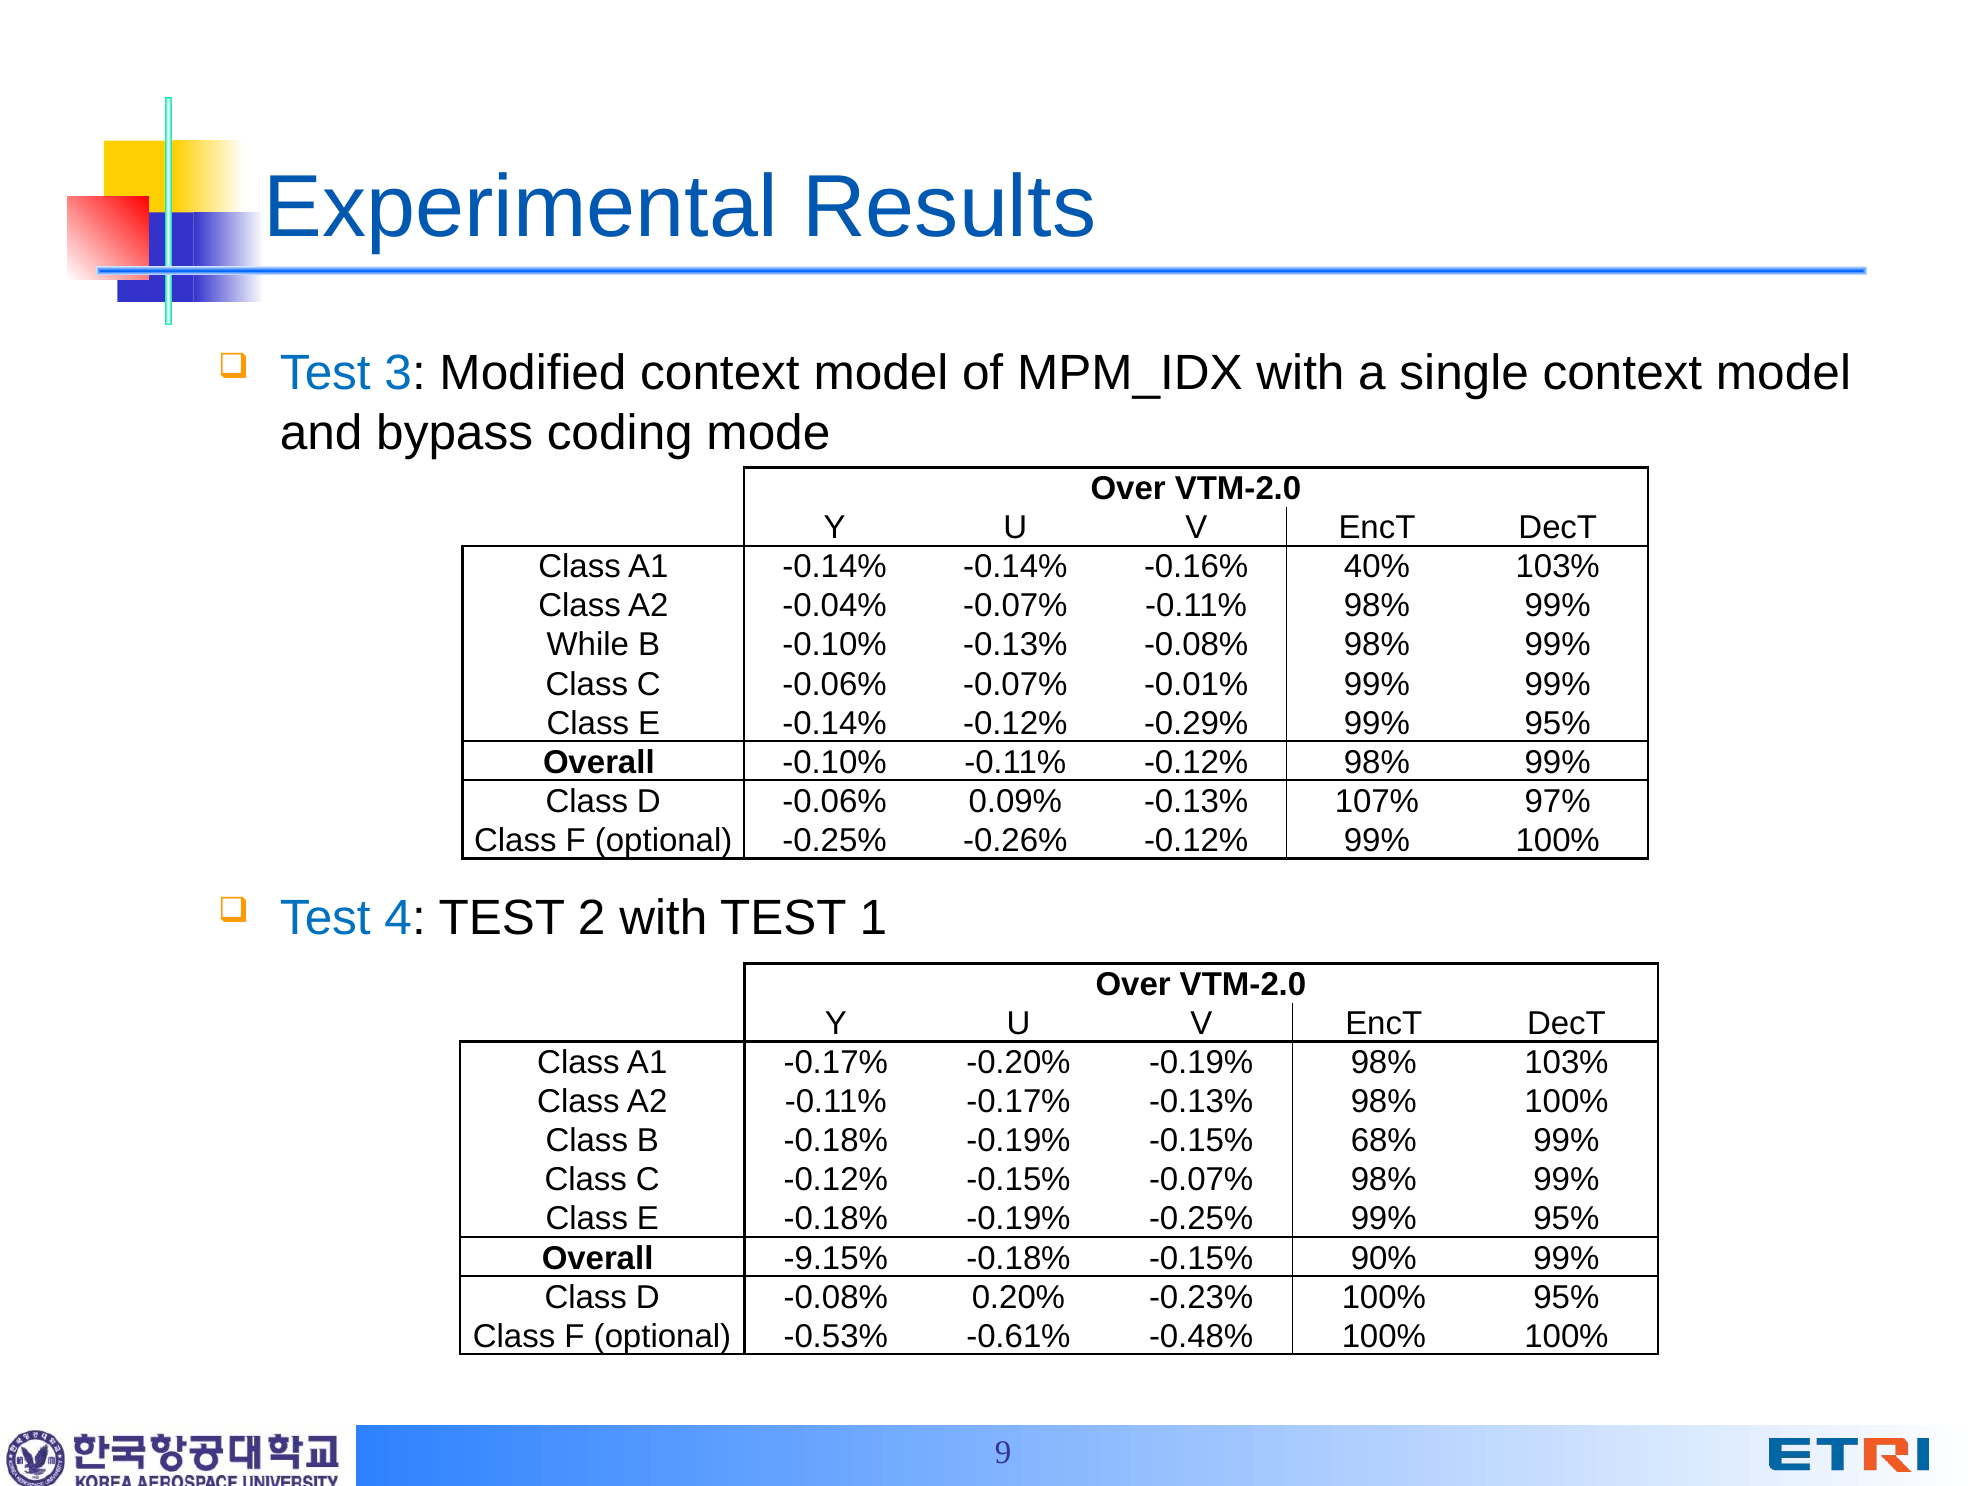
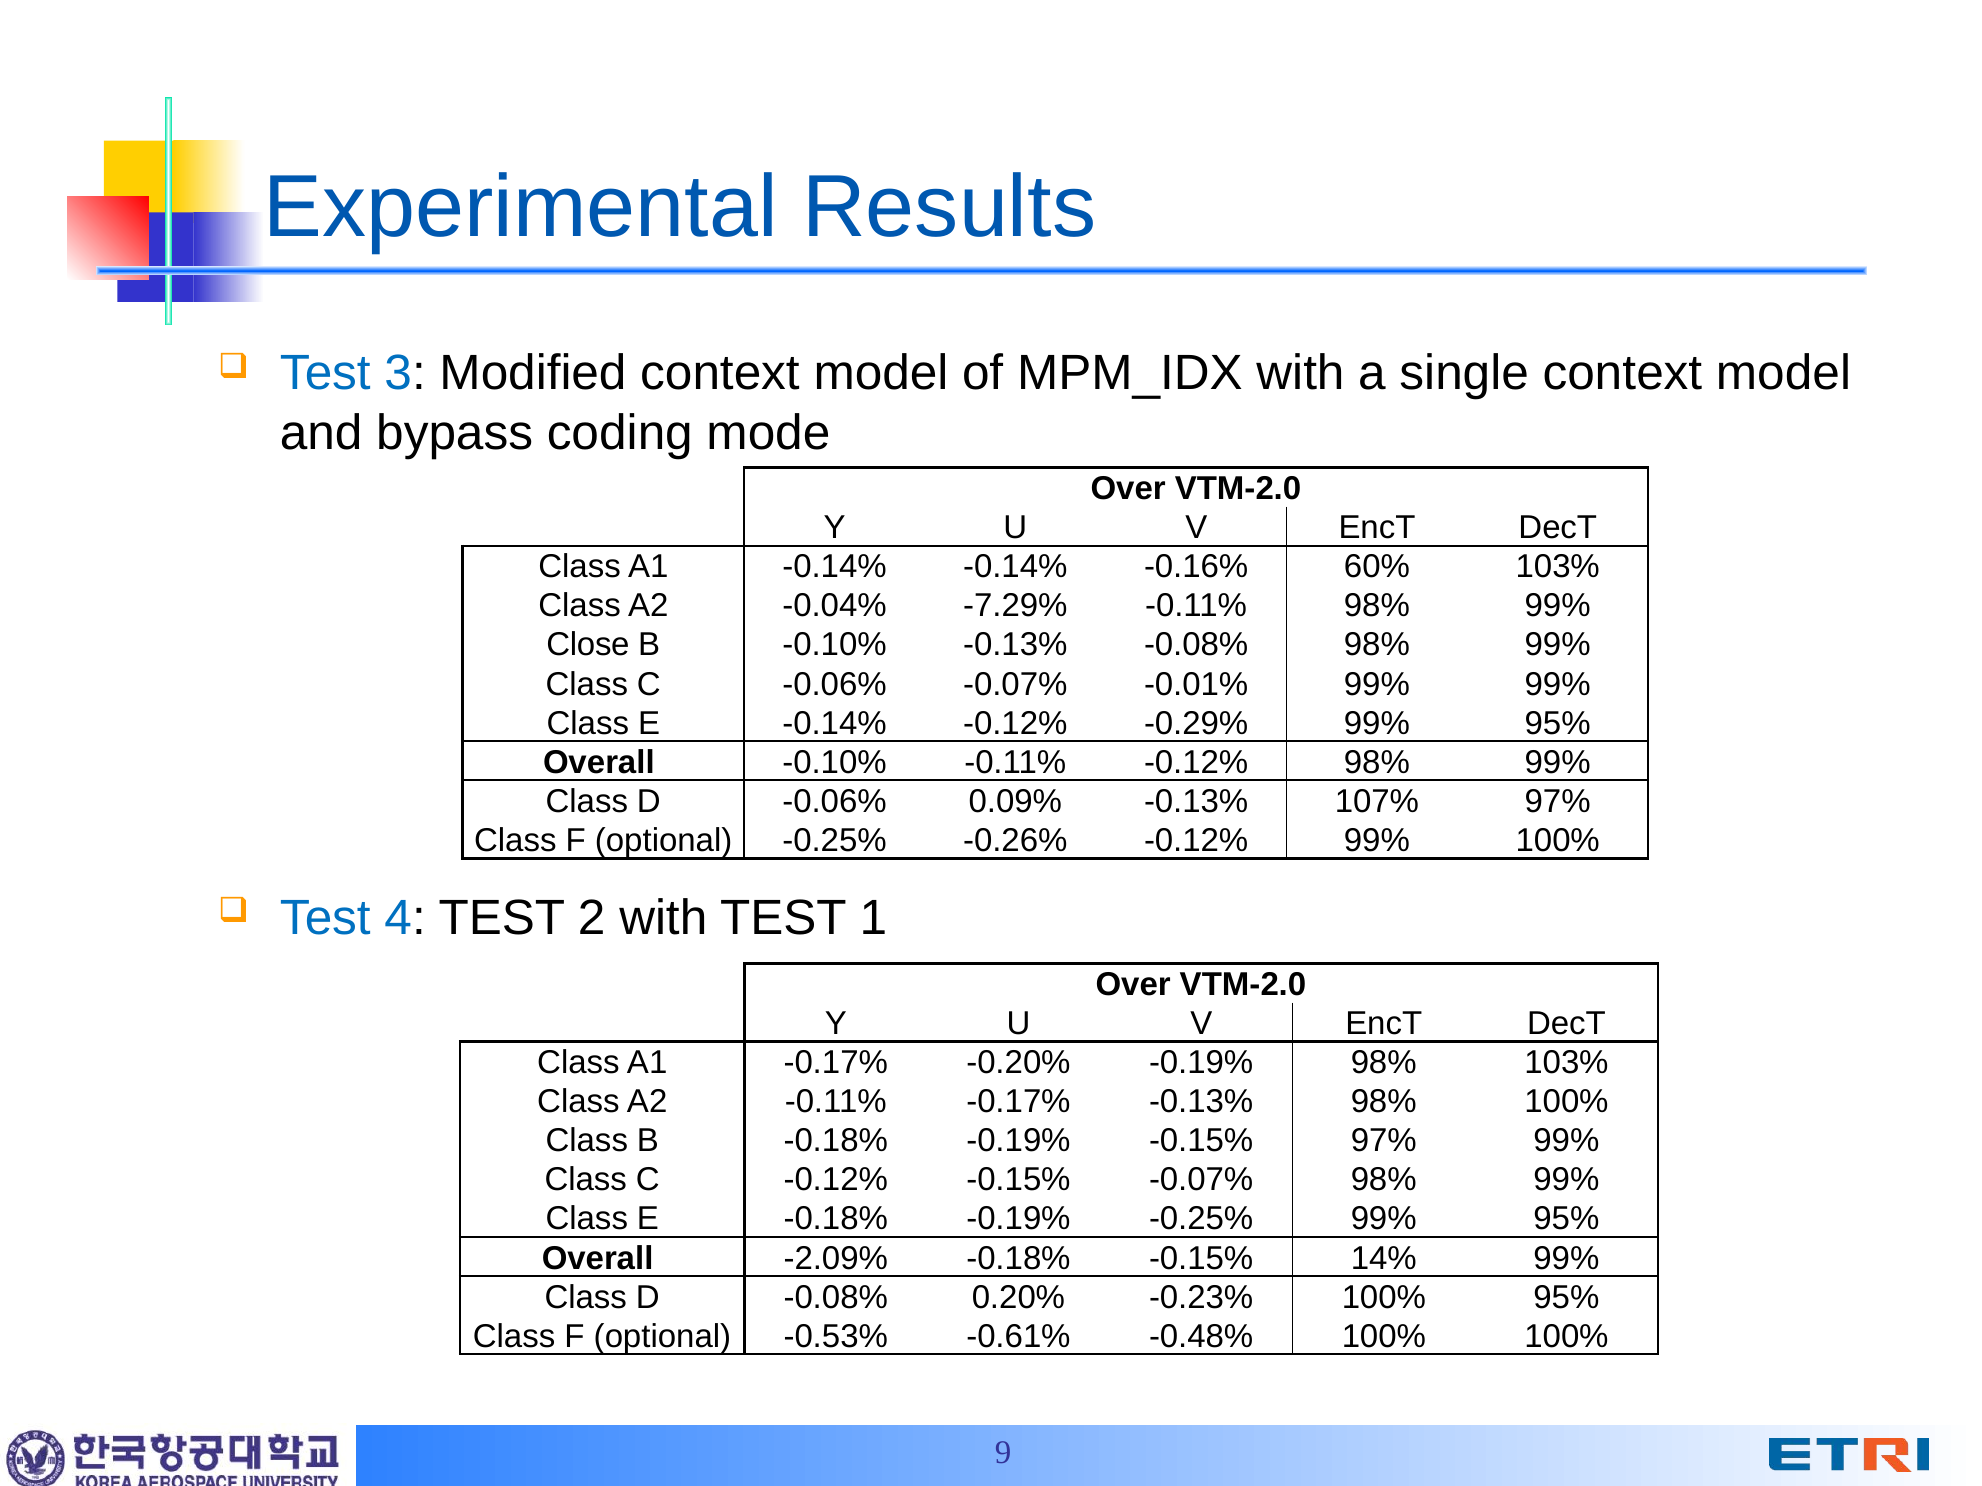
40%: 40% -> 60%
-0.04% -0.07%: -0.07% -> -7.29%
While: While -> Close
-0.15% 68%: 68% -> 97%
-9.15%: -9.15% -> -2.09%
90%: 90% -> 14%
